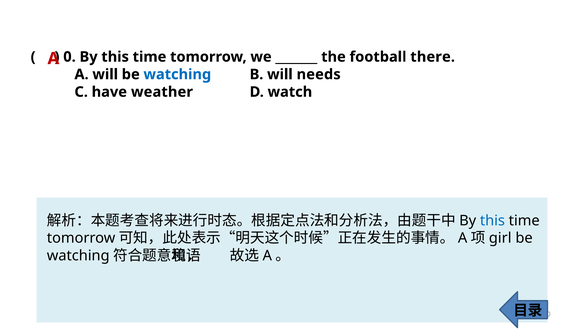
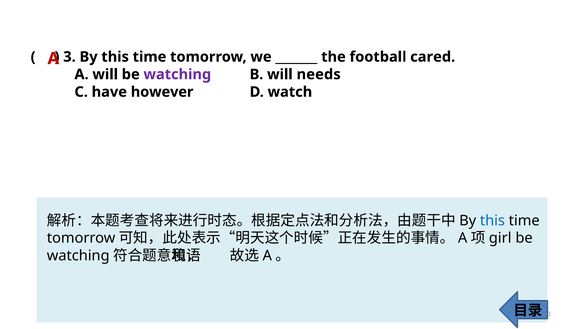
0: 0 -> 3
there: there -> cared
watching at (177, 74) colour: blue -> purple
weather: weather -> however
